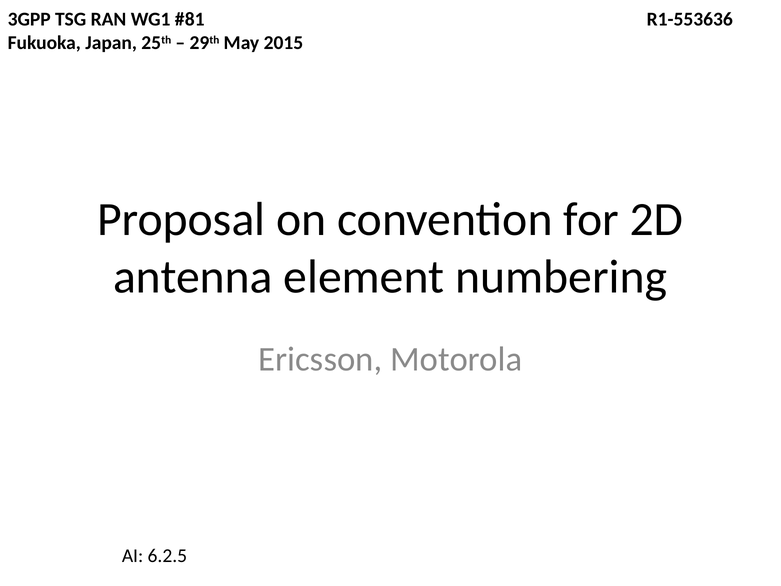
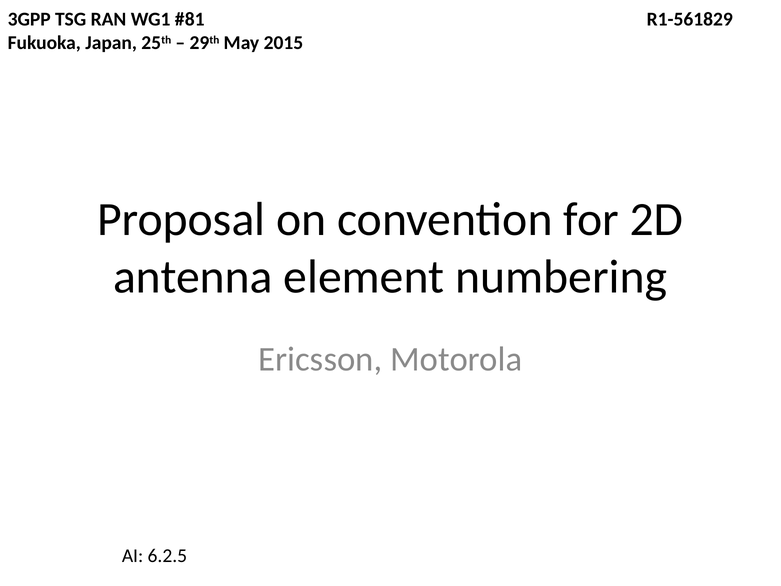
R1-553636: R1-553636 -> R1-561829
